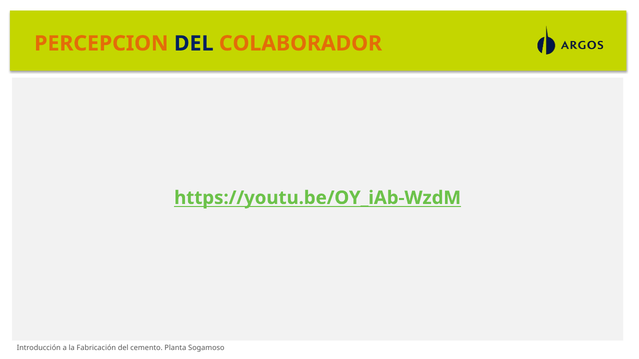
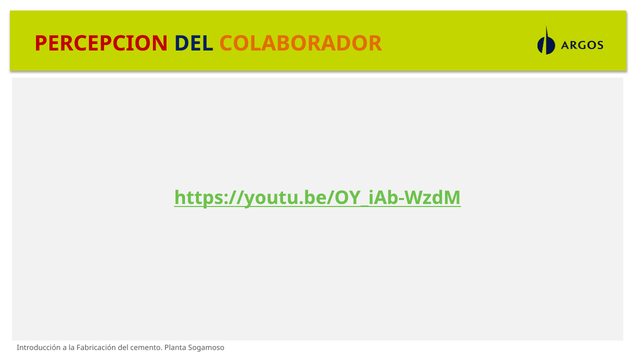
PERCEPCION colour: orange -> red
